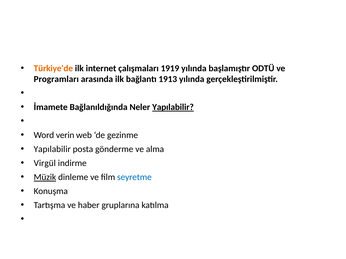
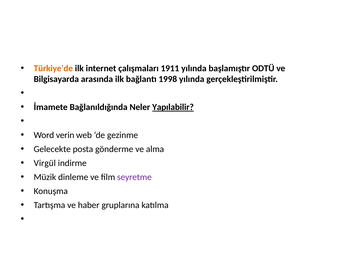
1919: 1919 -> 1911
Programları: Programları -> Bilgisayarda
1913: 1913 -> 1998
Yapılabilir at (52, 150): Yapılabilir -> Gelecekte
Müzik underline: present -> none
seyretme colour: blue -> purple
